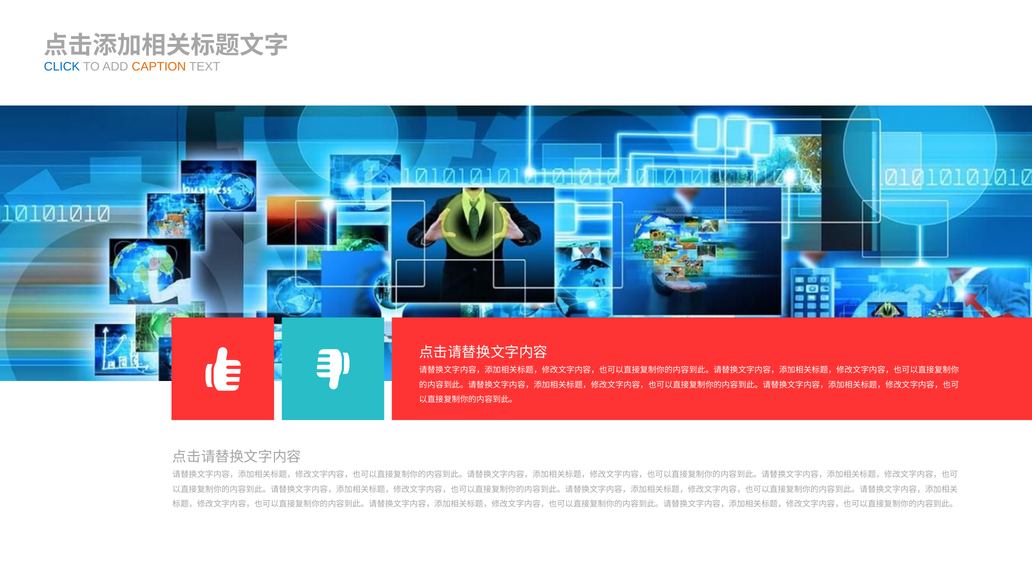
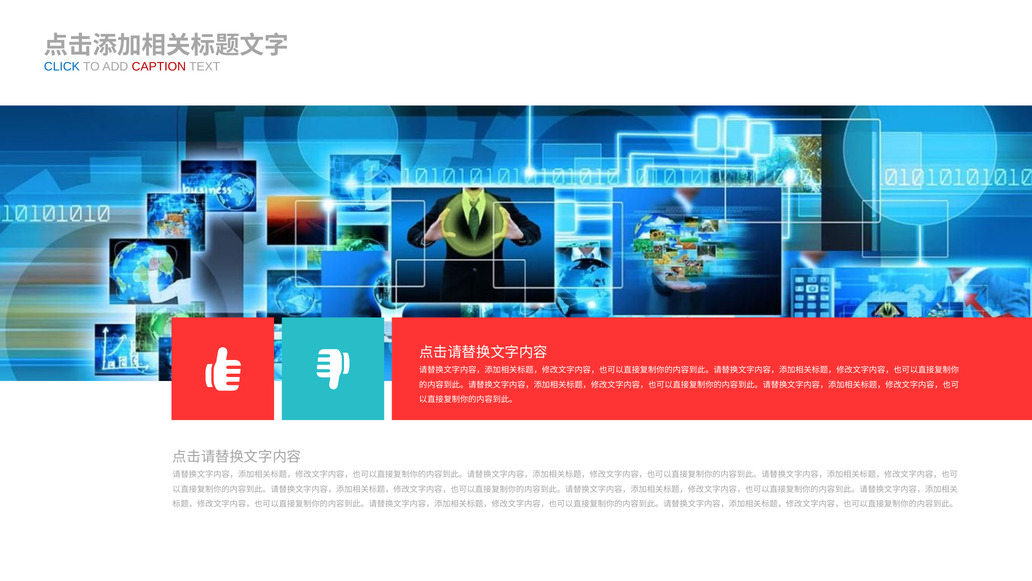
CAPTION colour: orange -> red
